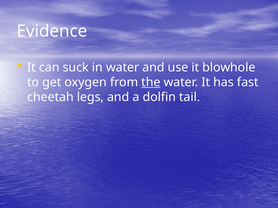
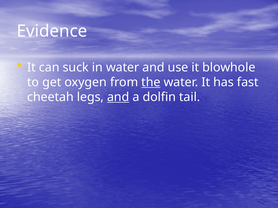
and at (118, 97) underline: none -> present
